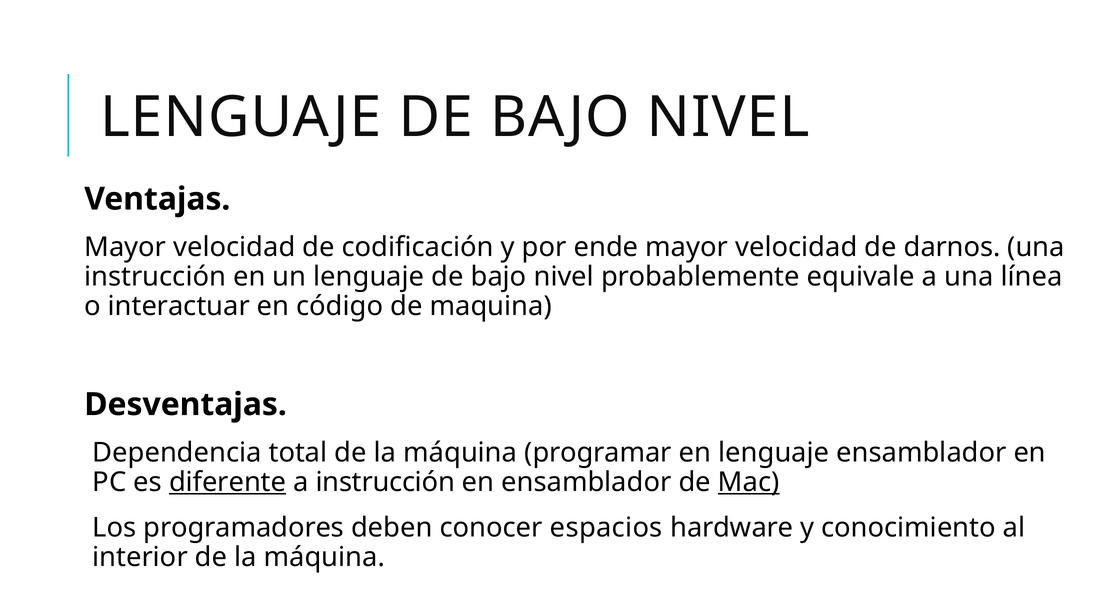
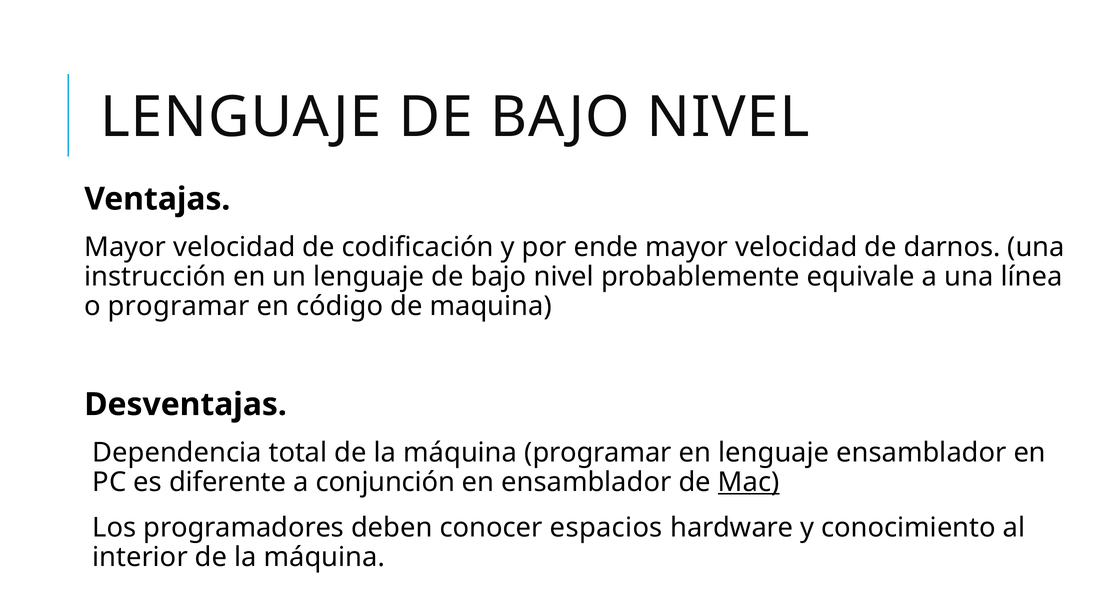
o interactuar: interactuar -> programar
diferente underline: present -> none
a instrucción: instrucción -> conjunción
